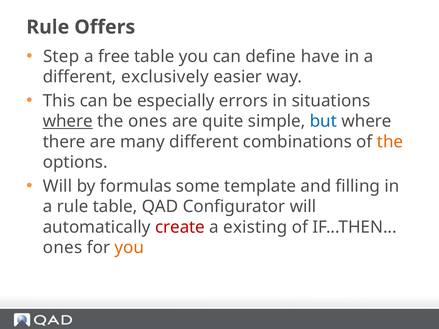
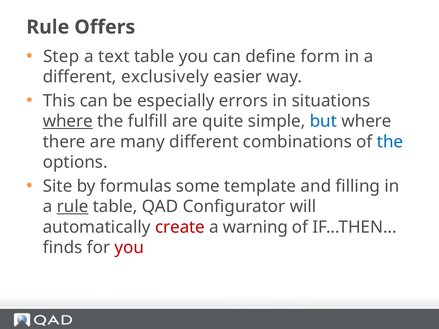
free: free -> text
have: have -> form
the ones: ones -> fulfill
the at (390, 142) colour: orange -> blue
Will at (58, 186): Will -> Site
rule at (73, 207) underline: none -> present
existing: existing -> warning
ones at (63, 248): ones -> finds
you at (129, 248) colour: orange -> red
